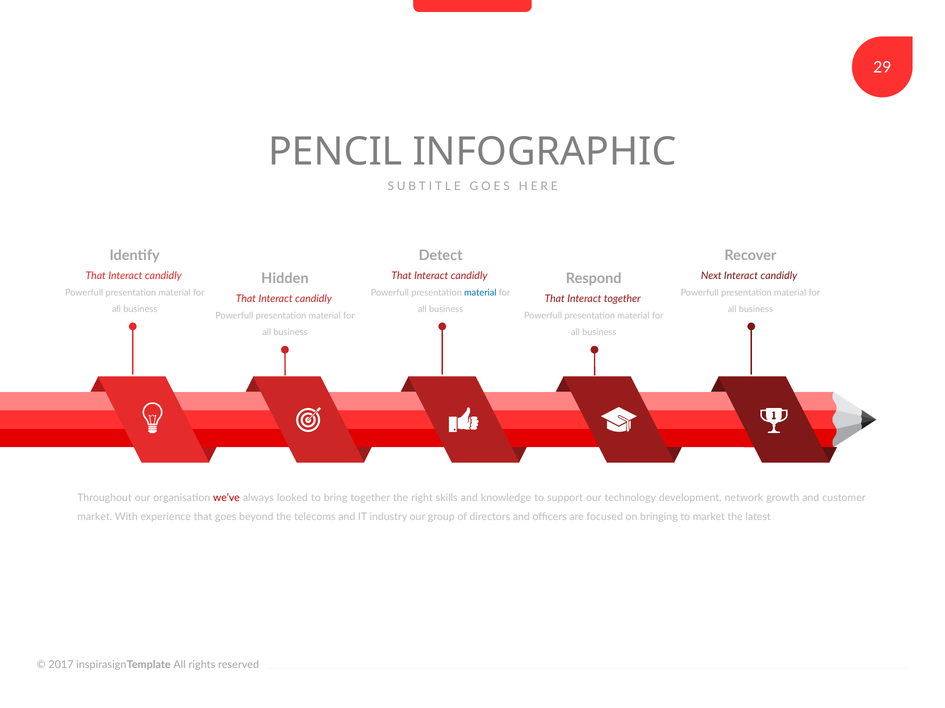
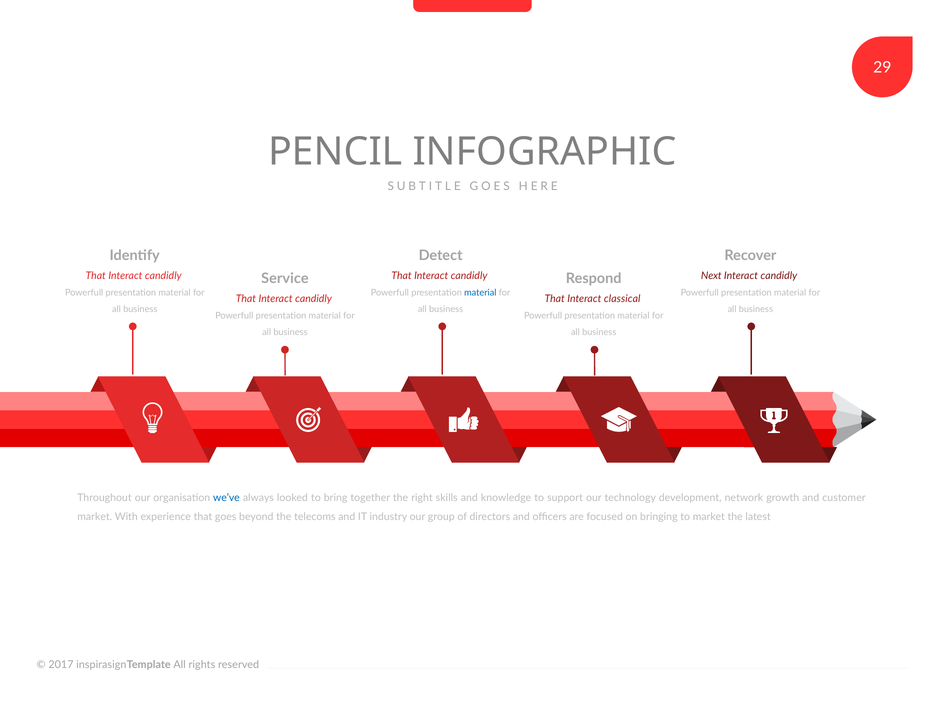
Hidden: Hidden -> Service
Interact together: together -> classical
we’ve colour: red -> blue
